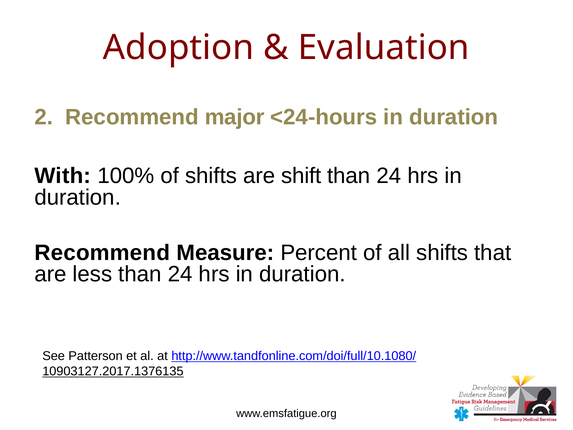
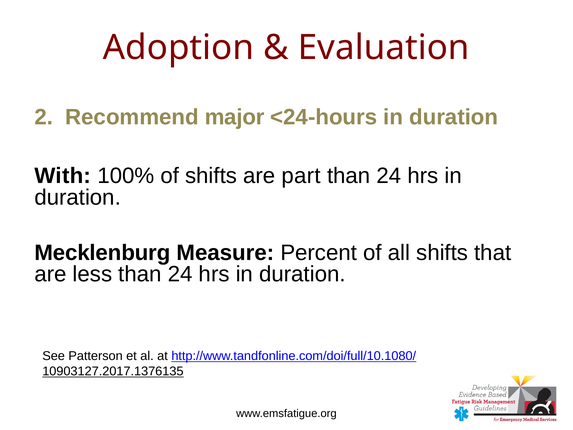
shift: shift -> part
Recommend at (102, 253): Recommend -> Mecklenburg
